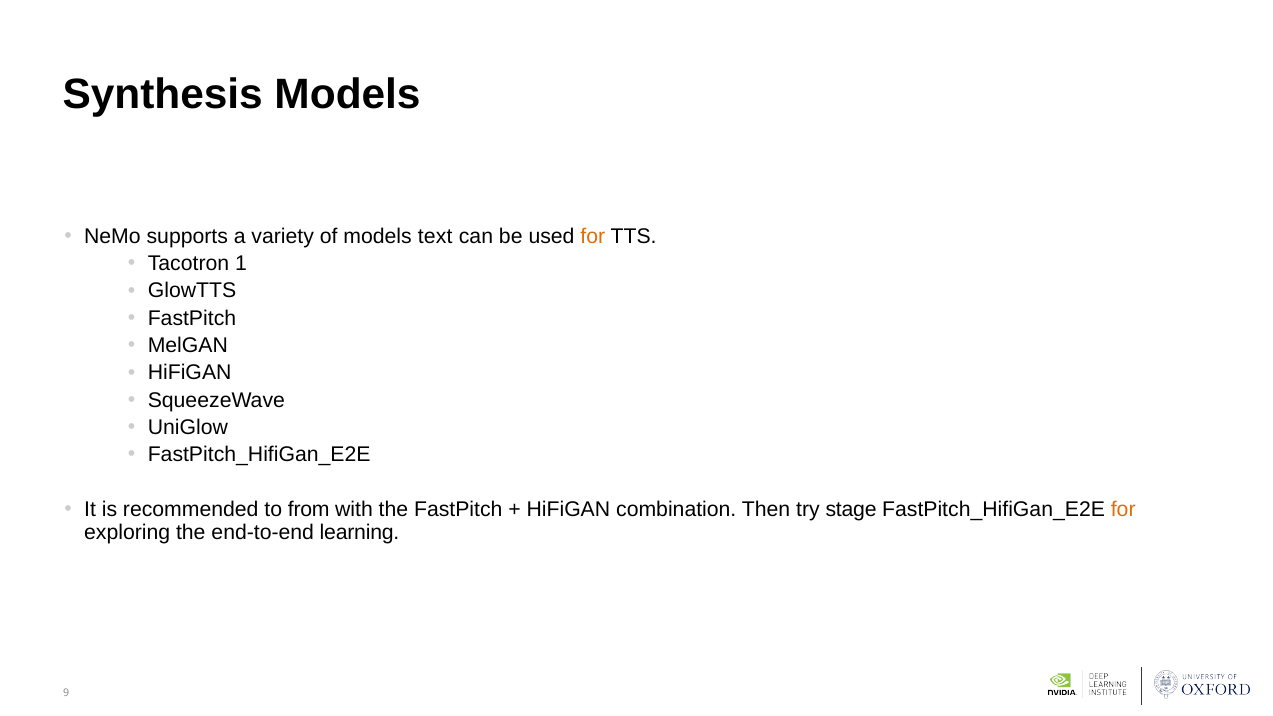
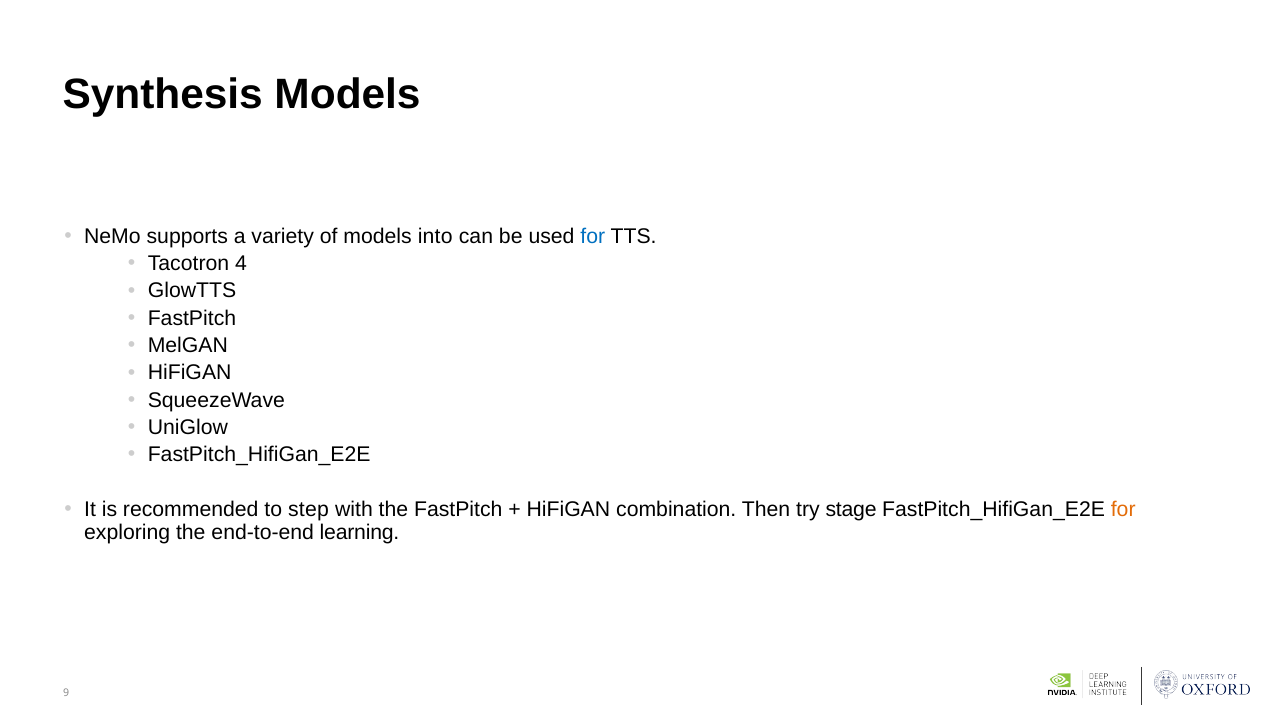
text: text -> into
for at (593, 236) colour: orange -> blue
1: 1 -> 4
from: from -> step
